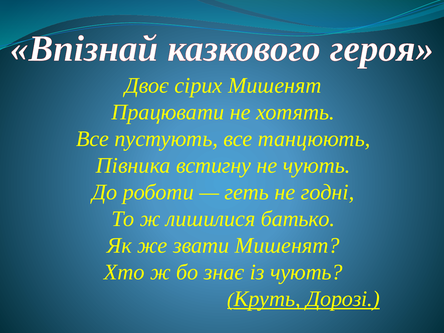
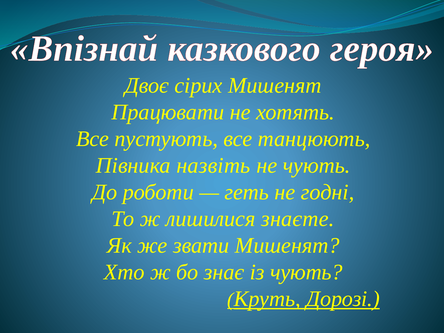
встигну: встигну -> назвіть
батько: батько -> знаєте
